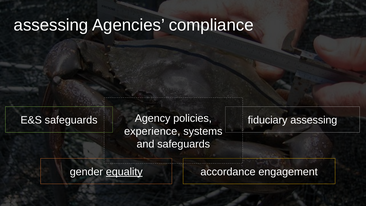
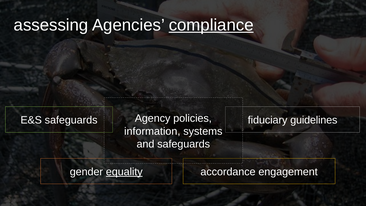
compliance underline: none -> present
fiduciary assessing: assessing -> guidelines
experience: experience -> information
